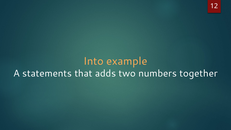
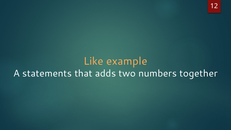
Into: Into -> Like
